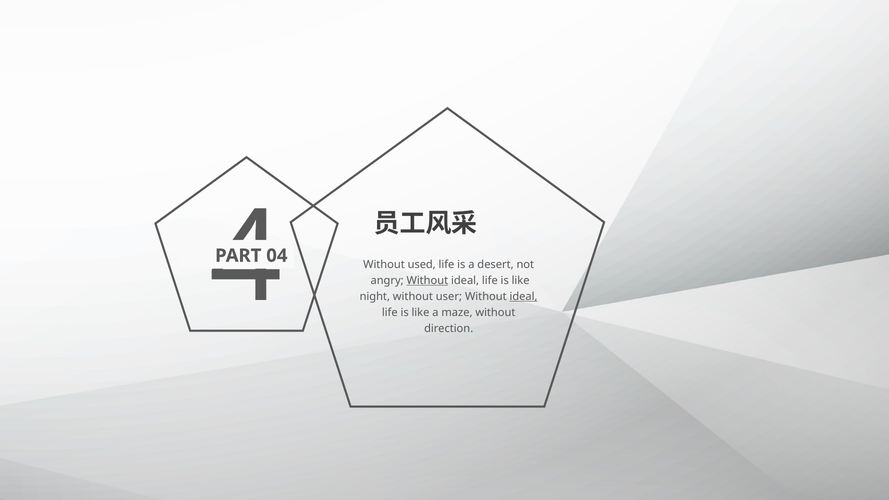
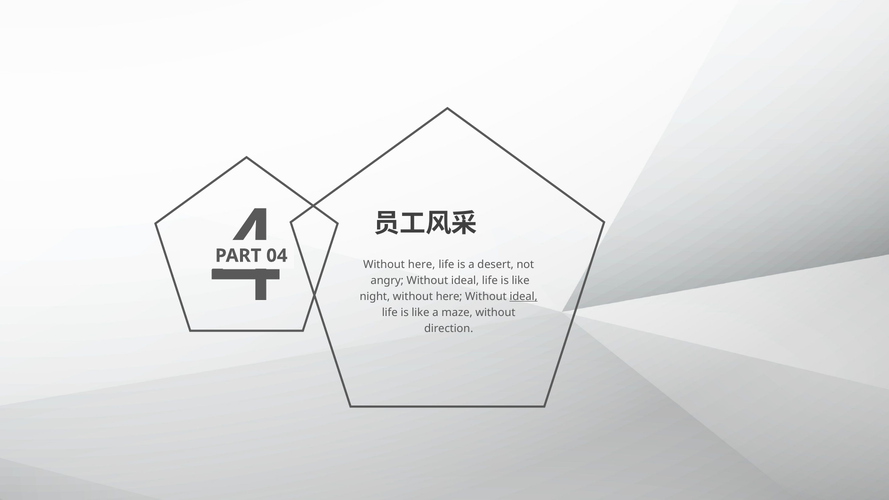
used at (422, 265): used -> here
Without at (427, 281) underline: present -> none
night without user: user -> here
